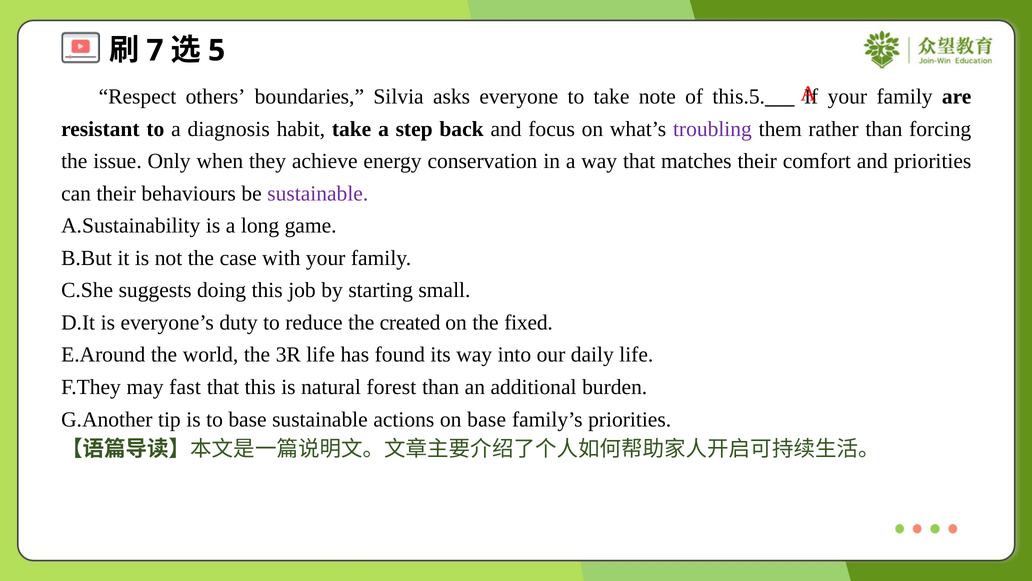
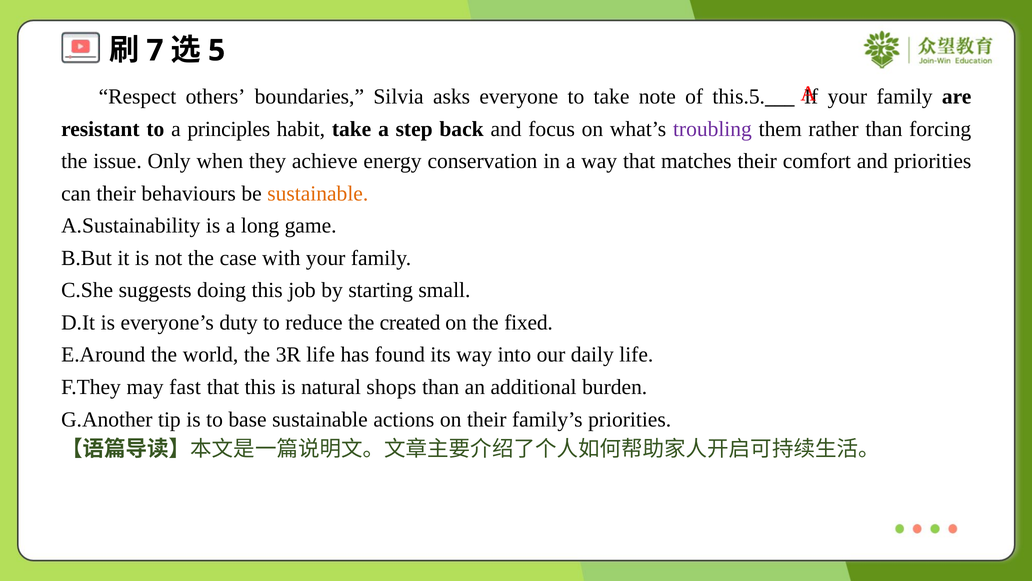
diagnosis: diagnosis -> principles
sustainable at (318, 193) colour: purple -> orange
forest: forest -> shops
on base: base -> their
